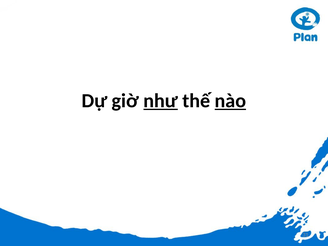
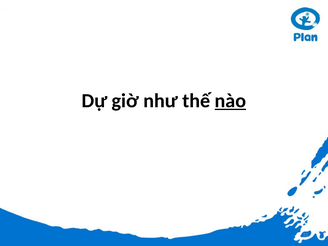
như underline: present -> none
